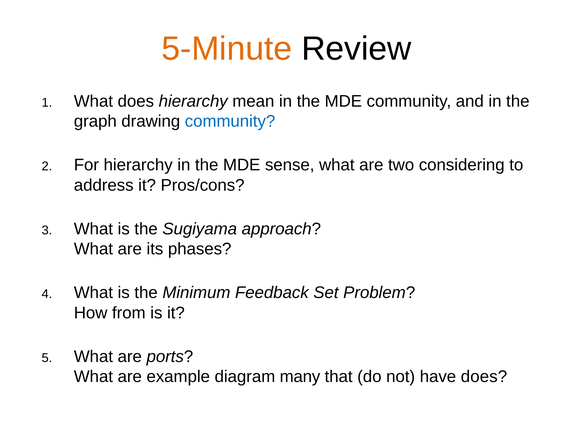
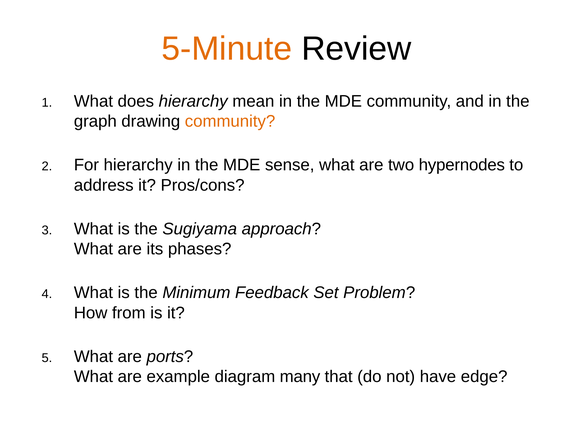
community at (230, 121) colour: blue -> orange
considering: considering -> hypernodes
have does: does -> edge
